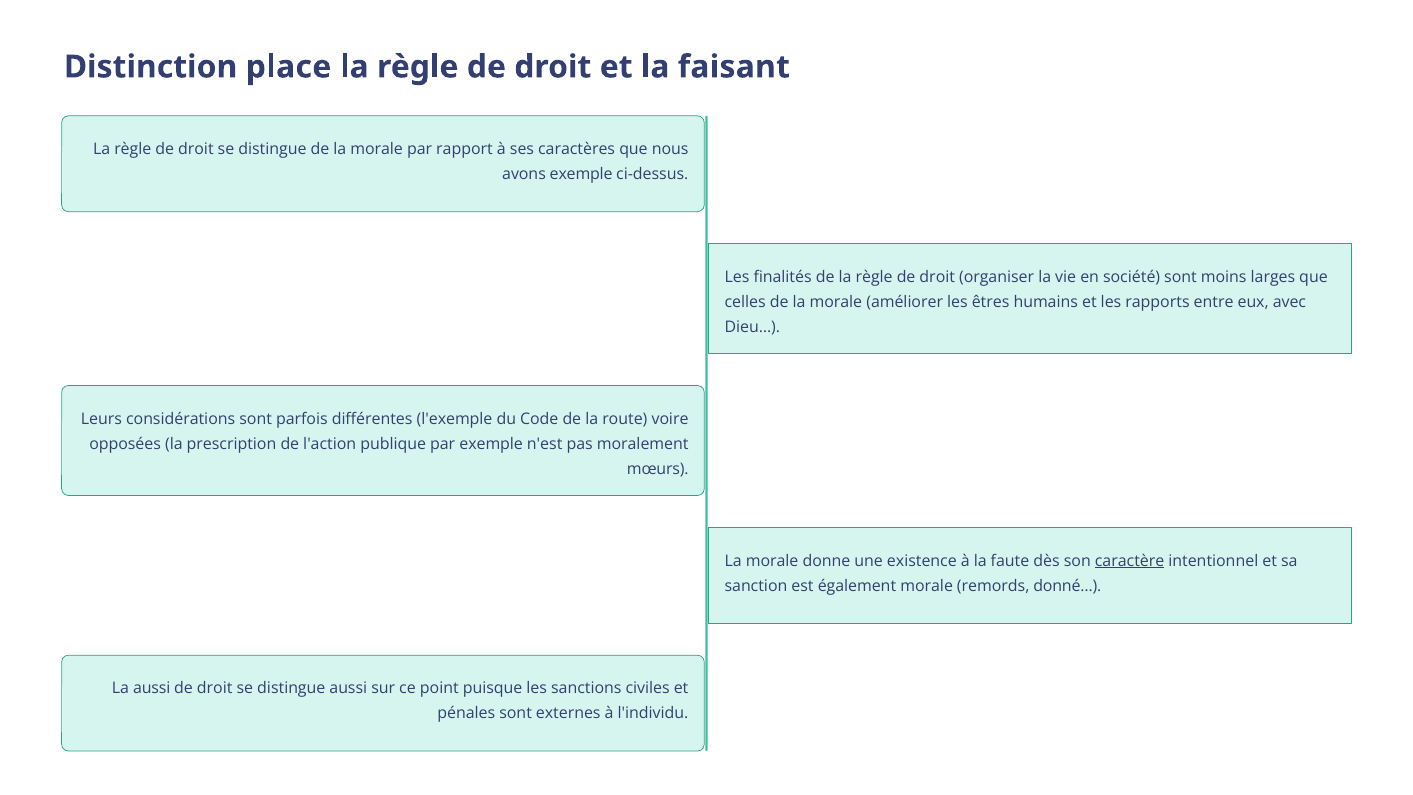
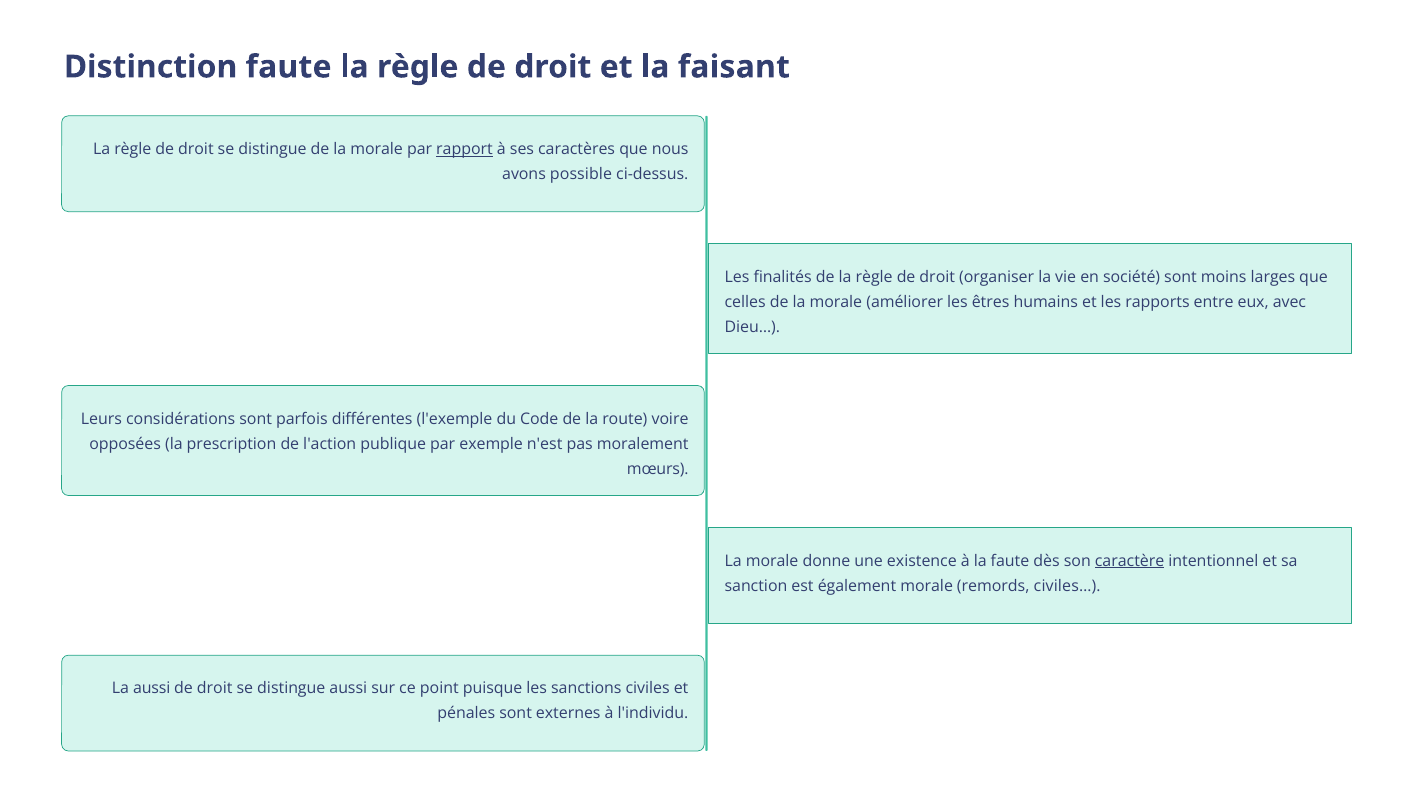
Distinction place: place -> faute
rapport underline: none -> present
avons exemple: exemple -> possible
donné…: donné… -> civiles…
